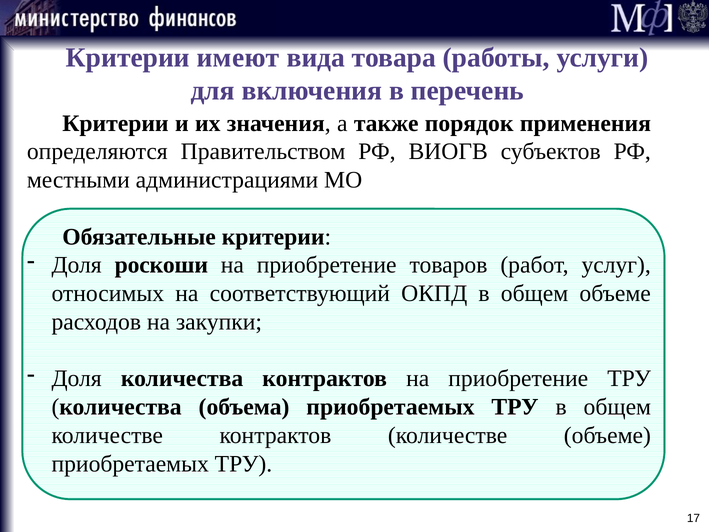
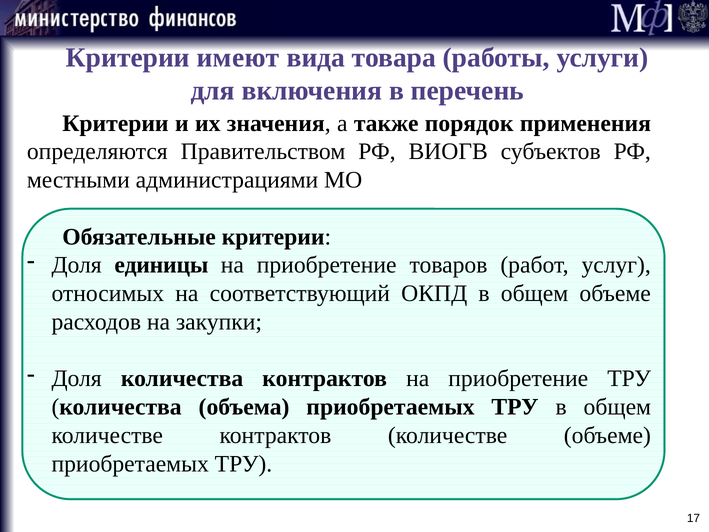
роскоши: роскоши -> единицы
